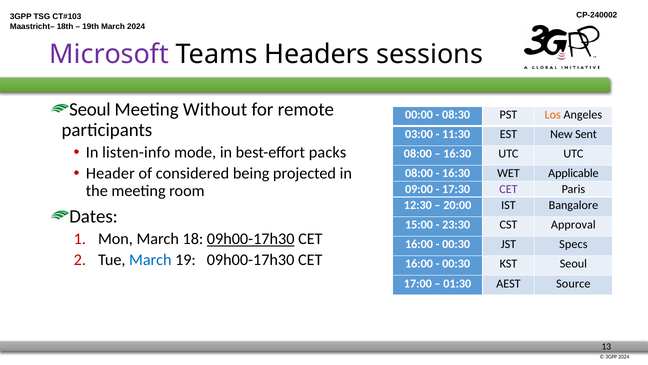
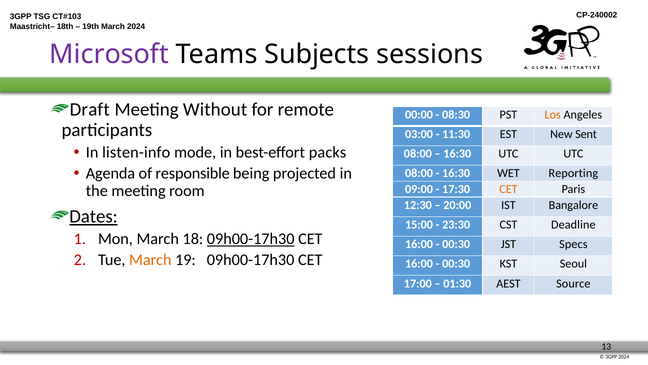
Headers: Headers -> Subjects
Seoul at (90, 110): Seoul -> Draft
Header: Header -> Agenda
considered: considered -> responsible
Applicable: Applicable -> Reporting
CET at (508, 189) colour: purple -> orange
Dates underline: none -> present
Approval: Approval -> Deadline
March at (150, 260) colour: blue -> orange
